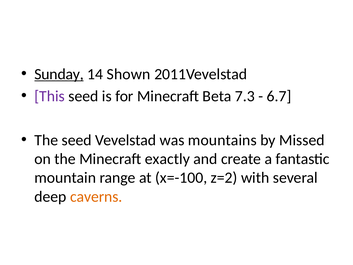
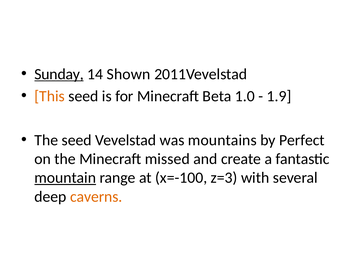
This colour: purple -> orange
7.3: 7.3 -> 1.0
6.7: 6.7 -> 1.9
Missed: Missed -> Perfect
exactly: exactly -> missed
mountain underline: none -> present
z=2: z=2 -> z=3
